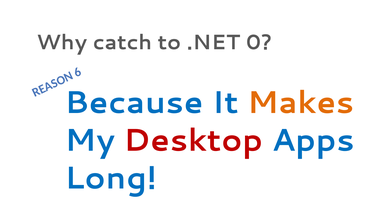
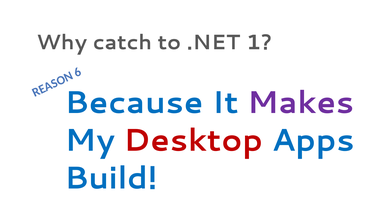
0: 0 -> 1
Makes colour: orange -> purple
Long: Long -> Build
